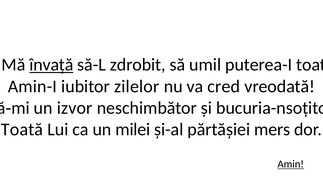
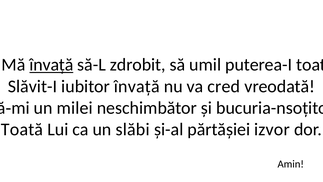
Amin-I: Amin-I -> Slăvit-I
iubitor zilelor: zilelor -> învață
izvor: izvor -> milei
milei: milei -> slăbi
mers: mers -> izvor
Amin underline: present -> none
